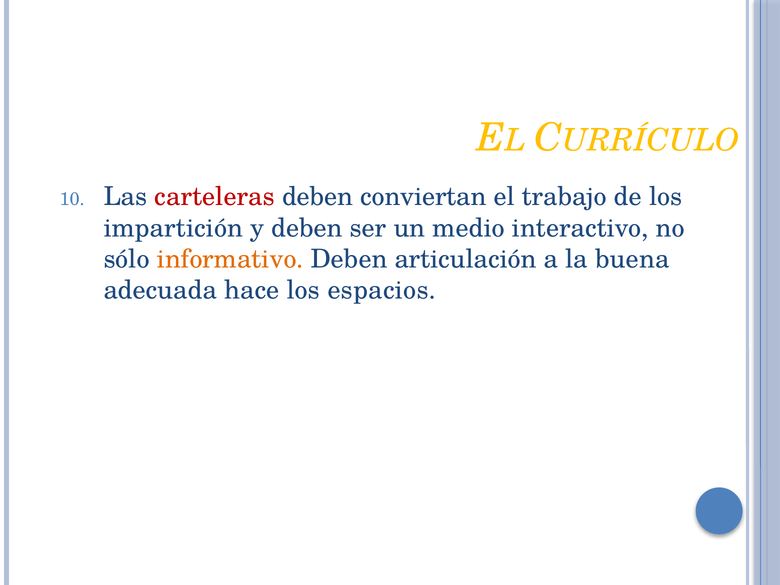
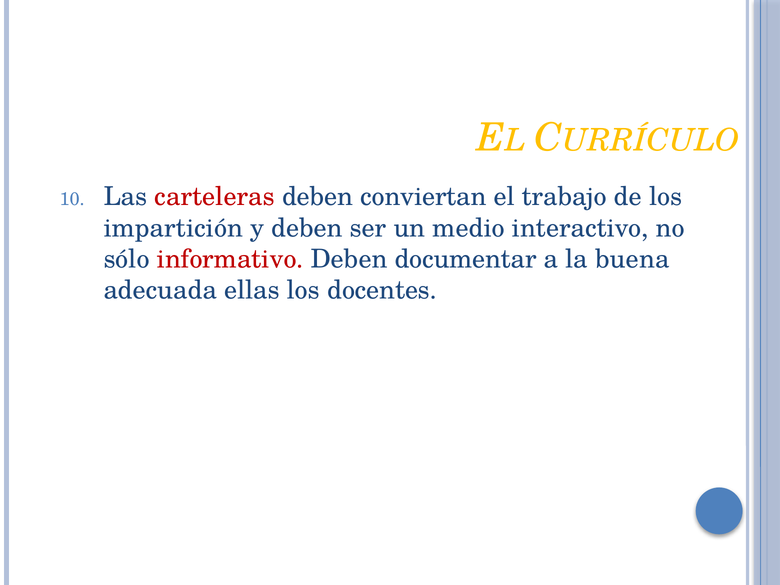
informativo colour: orange -> red
articulación: articulación -> documentar
hace: hace -> ellas
espacios: espacios -> docentes
